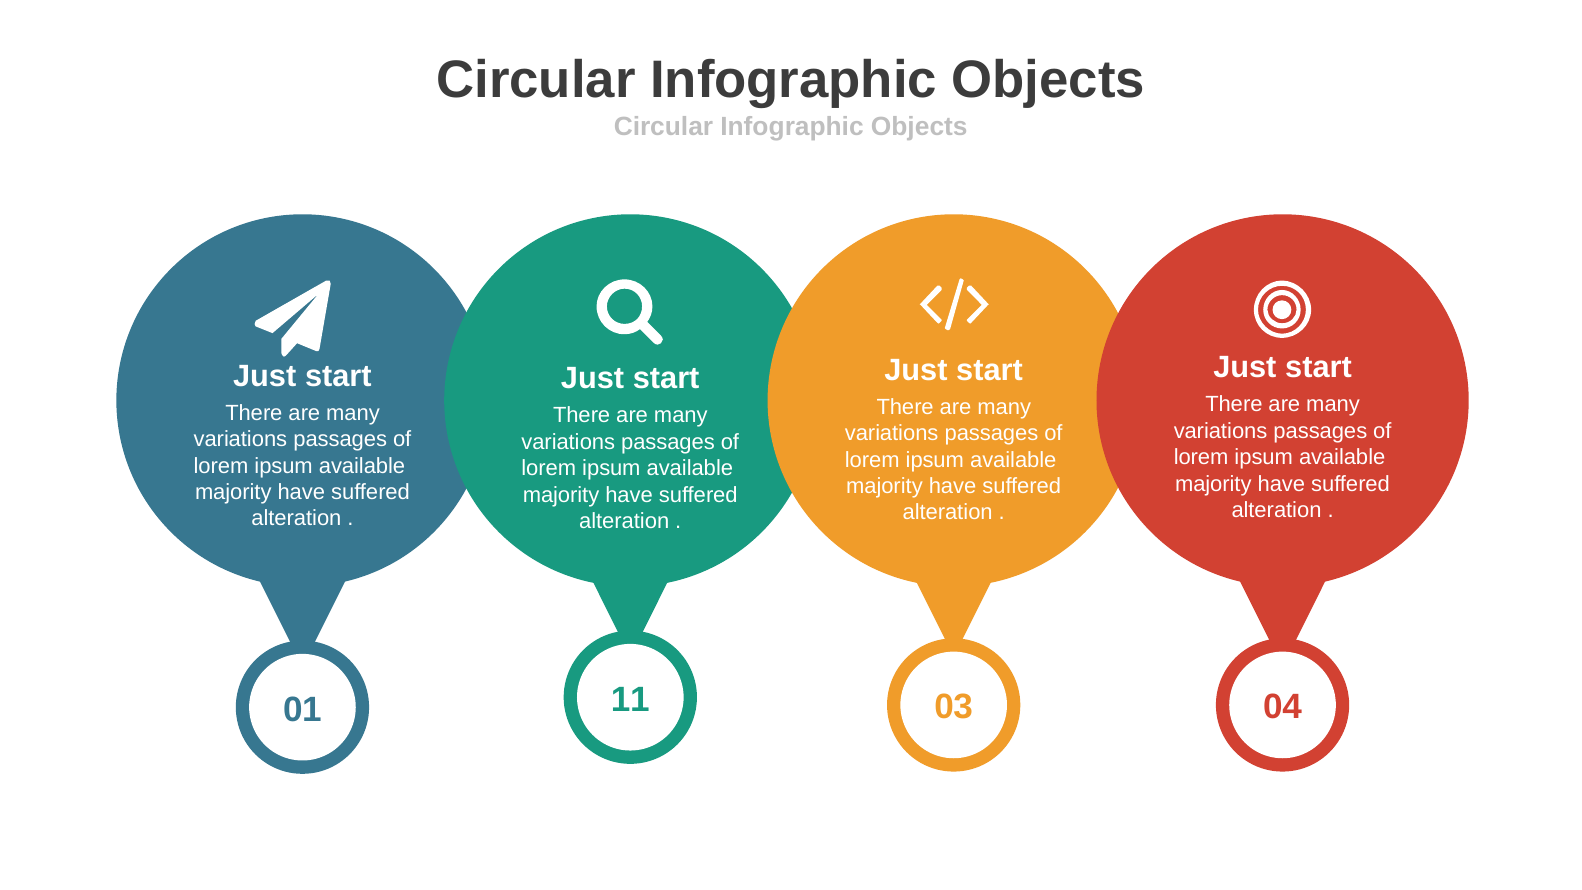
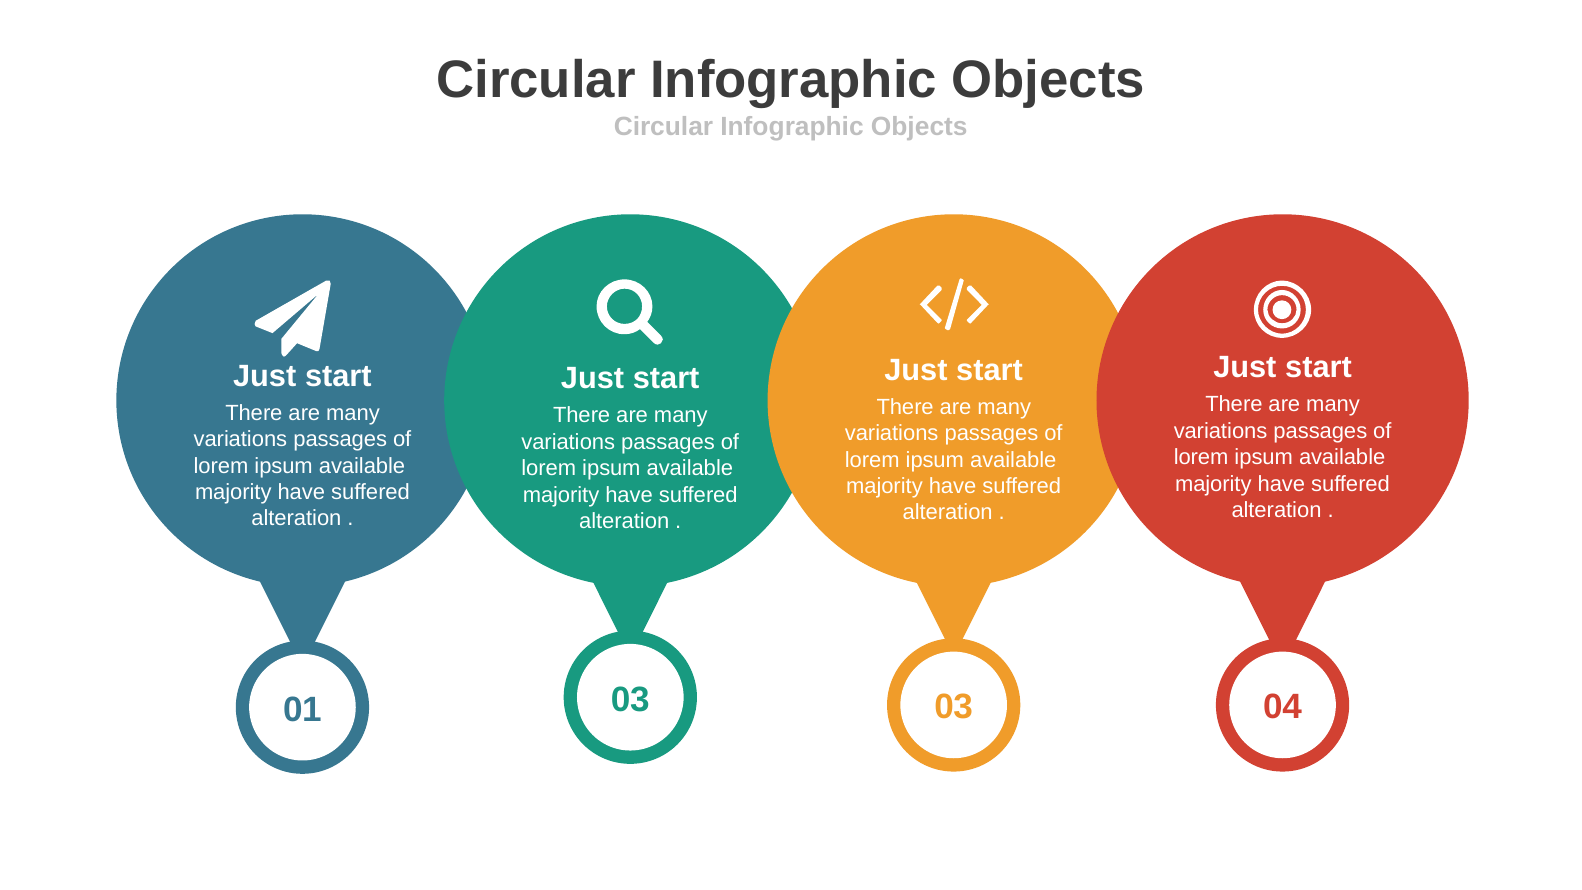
01 11: 11 -> 03
